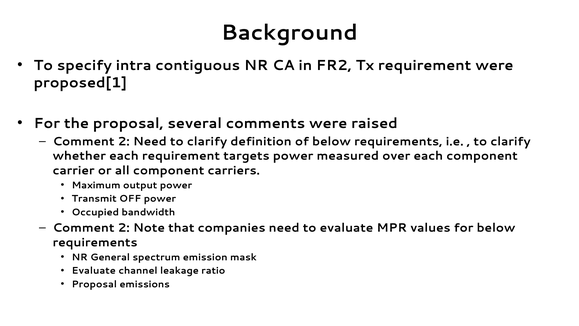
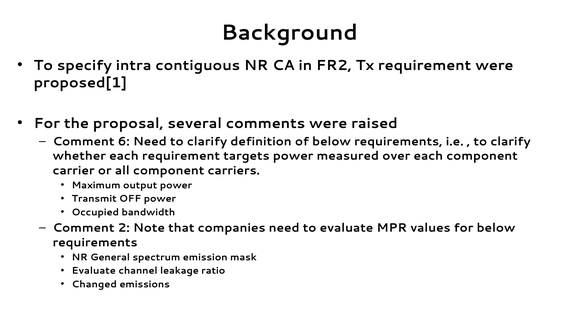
2 at (124, 141): 2 -> 6
Proposal at (94, 284): Proposal -> Changed
